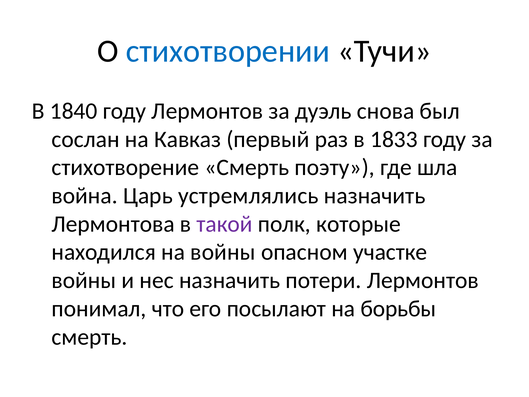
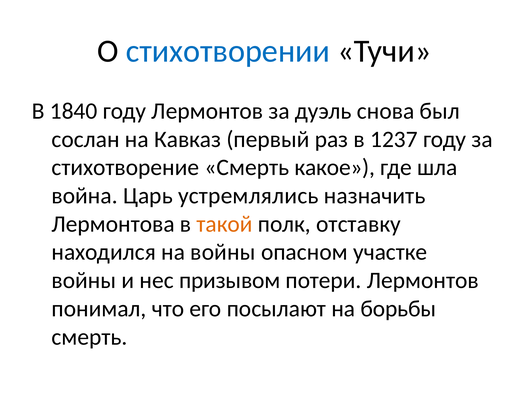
1833: 1833 -> 1237
поэту: поэту -> какое
такой colour: purple -> orange
которые: которые -> отставку
нес назначить: назначить -> призывом
